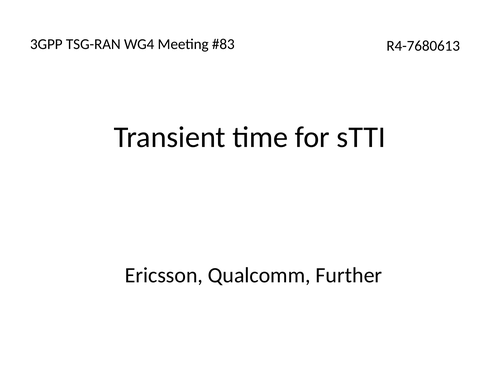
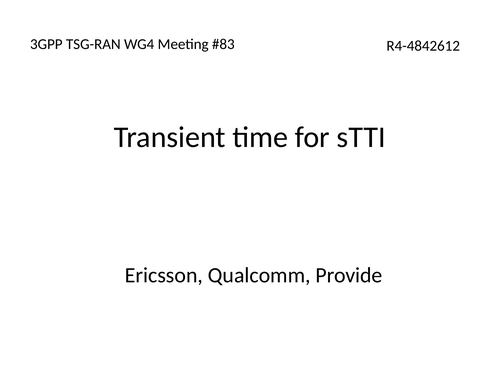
R4-7680613: R4-7680613 -> R4-4842612
Further: Further -> Provide
